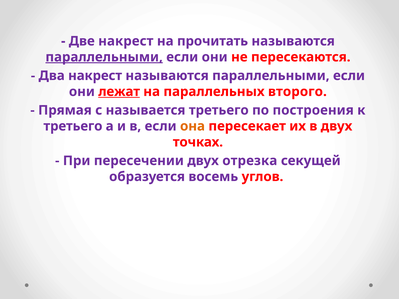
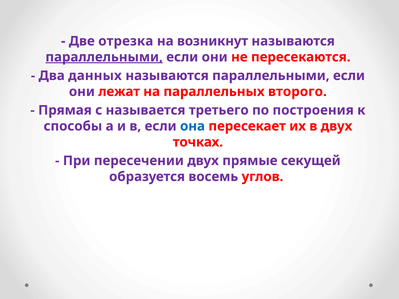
Две накрест: накрест -> отрезка
прочитать: прочитать -> возникнут
Два накрест: накрест -> данных
лежат underline: present -> none
третьего at (73, 126): третьего -> способы
она colour: orange -> blue
отрезка: отрезка -> прямые
